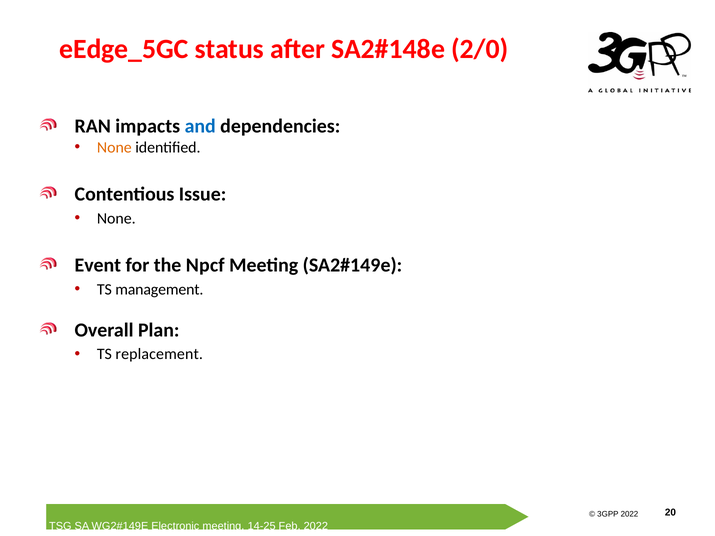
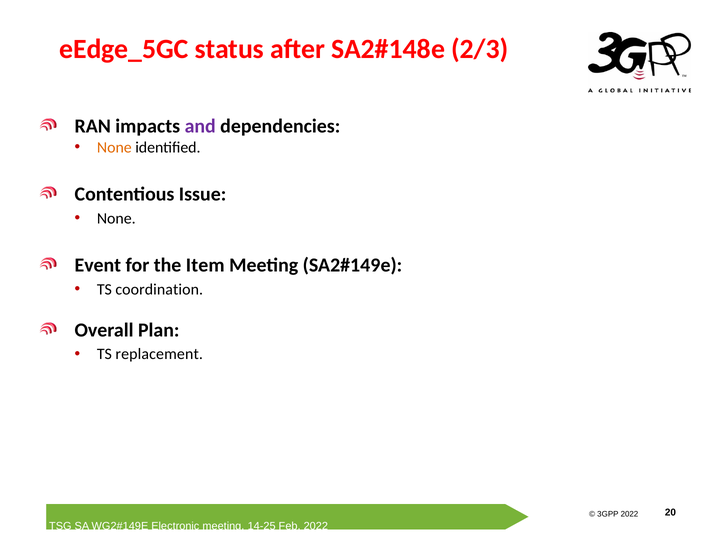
2/0: 2/0 -> 2/3
and colour: blue -> purple
Npcf: Npcf -> Item
management: management -> coordination
